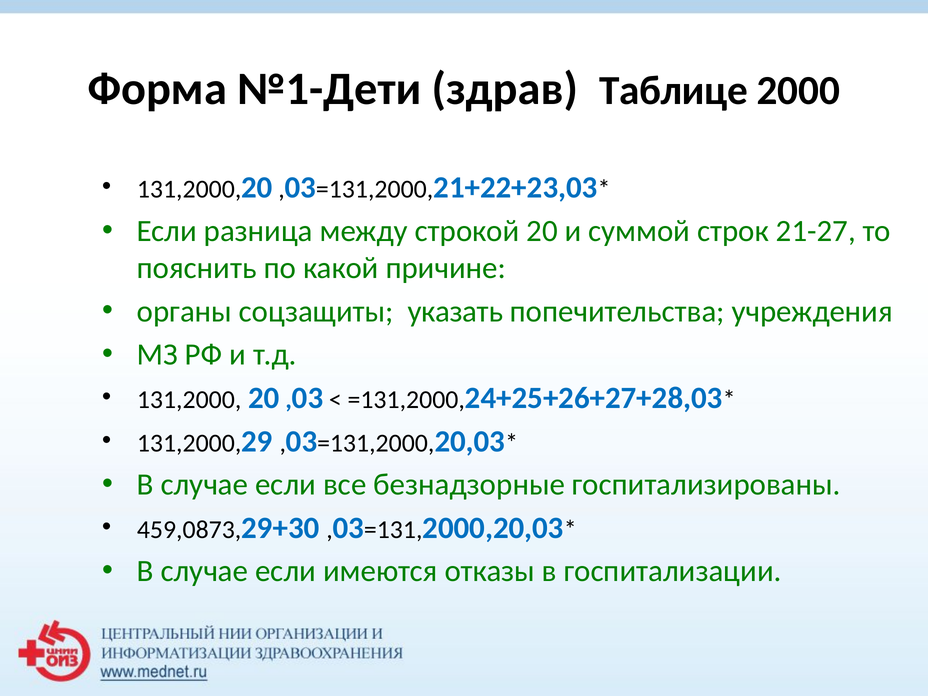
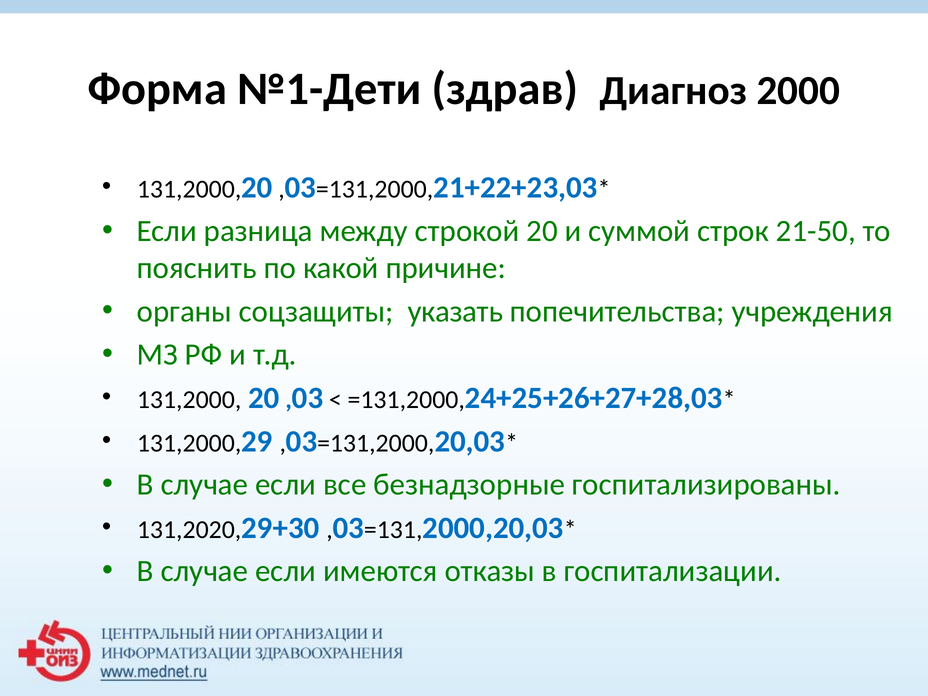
Таблице: Таблице -> Диагноз
21-27: 21-27 -> 21-50
459,0873: 459,0873 -> 131,2020
